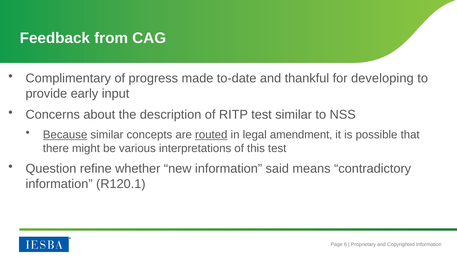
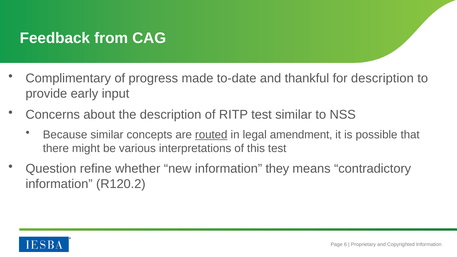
for developing: developing -> description
Because underline: present -> none
said: said -> they
R120.1: R120.1 -> R120.2
